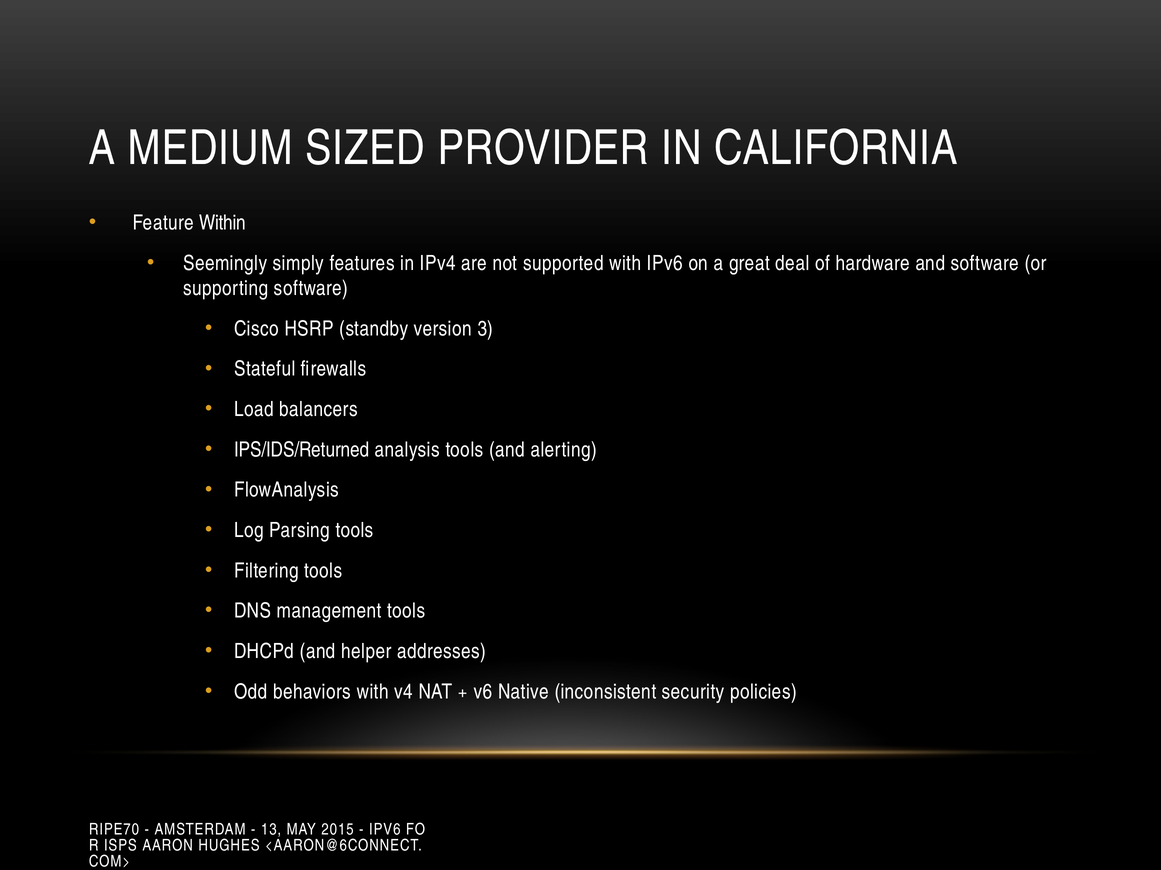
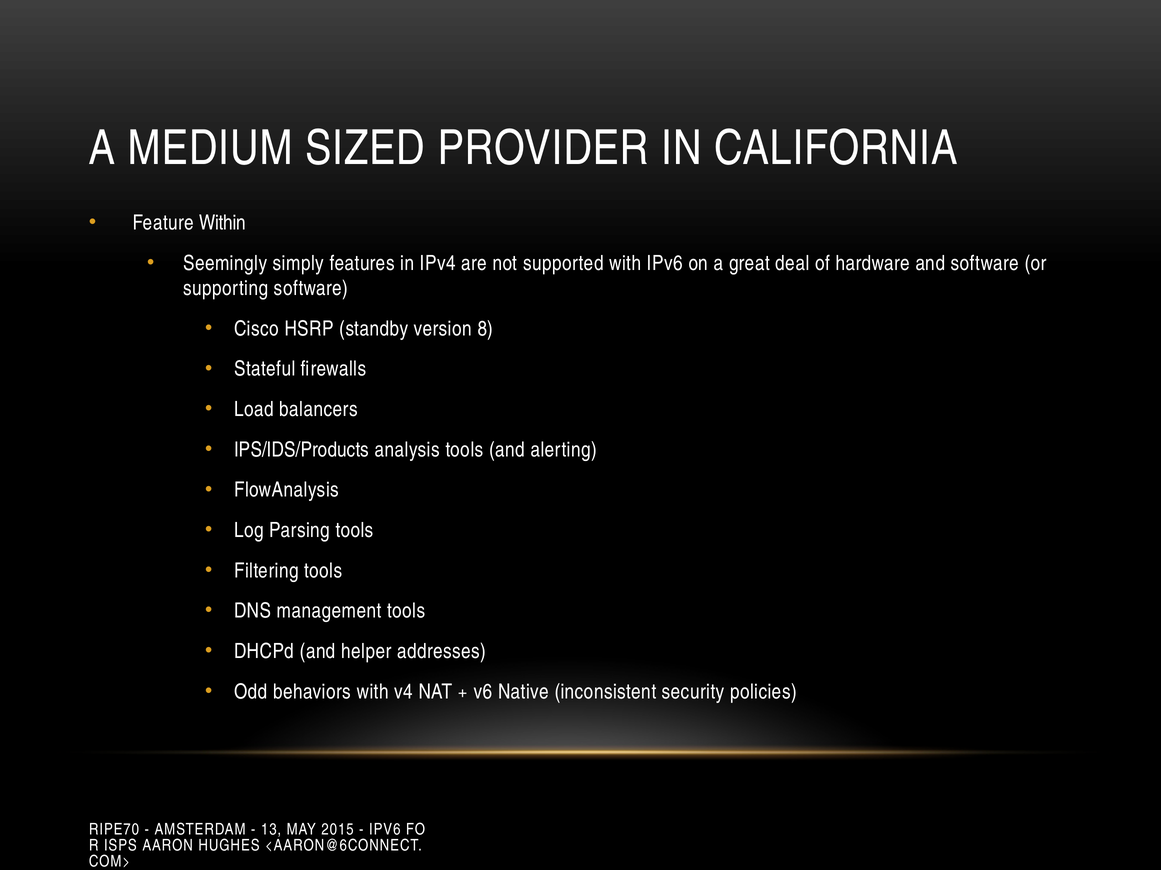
3: 3 -> 8
IPS/IDS/Returned: IPS/IDS/Returned -> IPS/IDS/Products
